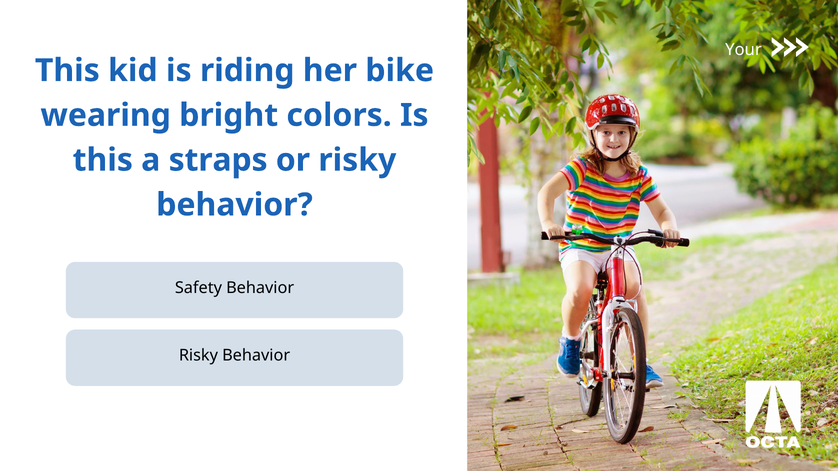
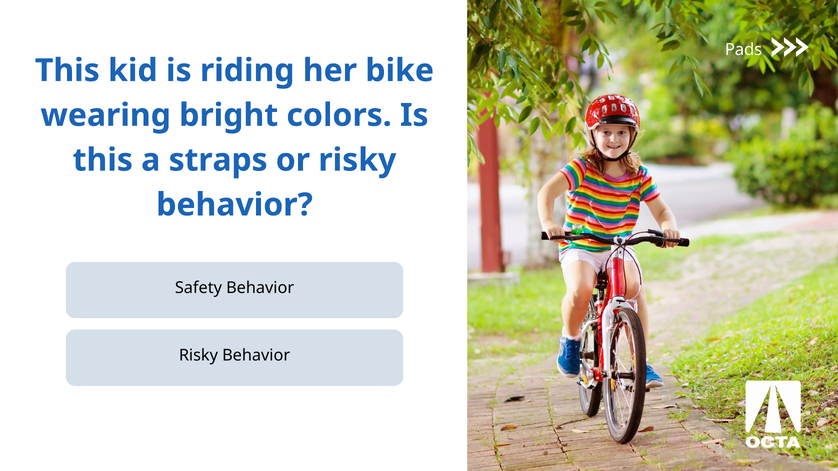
Your: Your -> Pads
